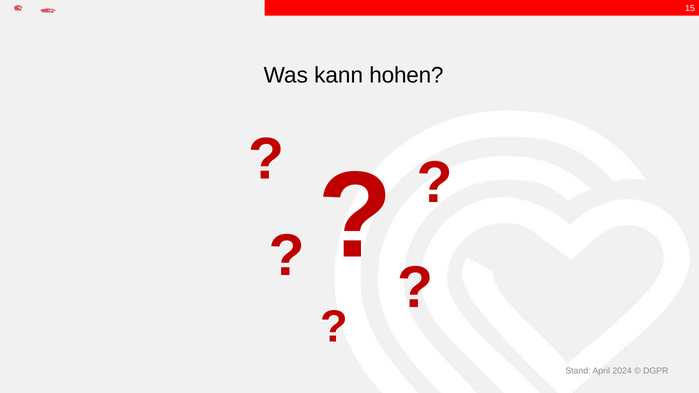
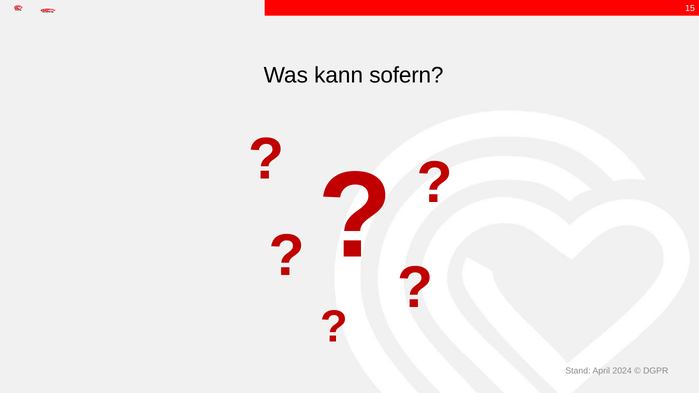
hohen: hohen -> sofern
